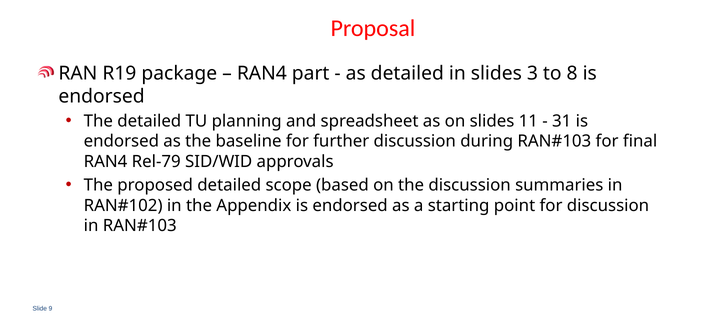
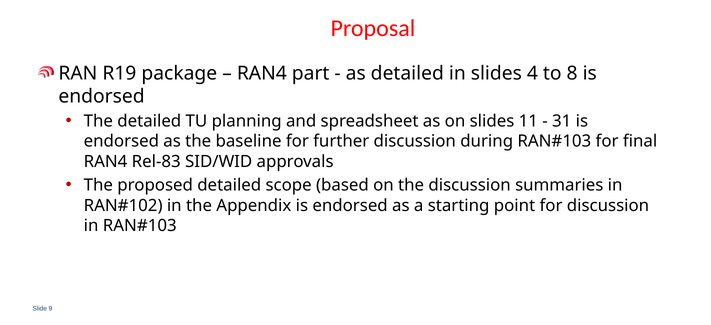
3: 3 -> 4
Rel-79: Rel-79 -> Rel-83
